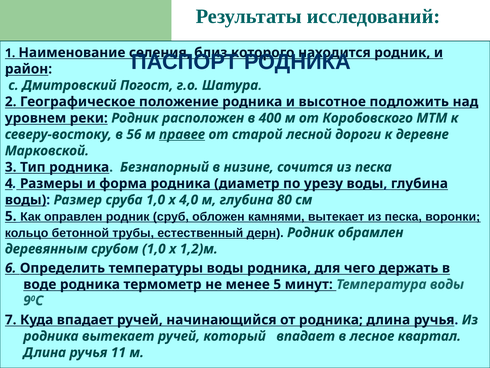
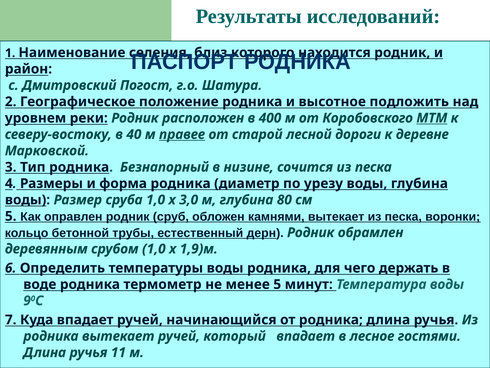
МТМ underline: none -> present
56: 56 -> 40
4,0: 4,0 -> 3,0
1,2)м: 1,2)м -> 1,9)м
квартал: квартал -> гостями
